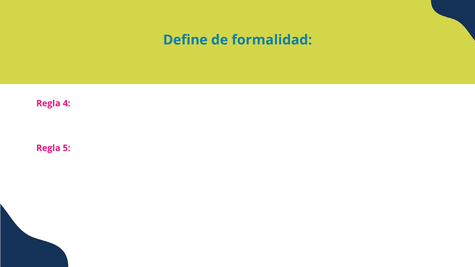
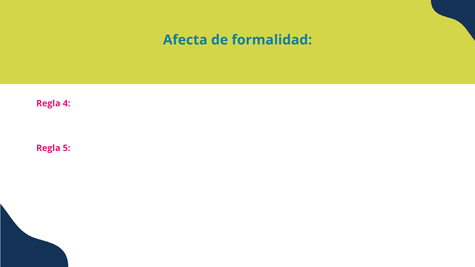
Define: Define -> Afecta
